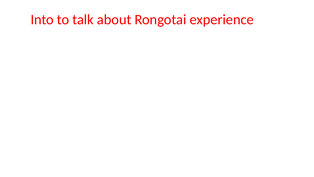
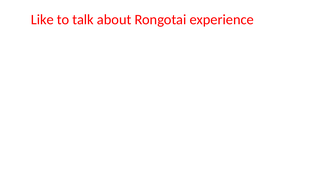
Into: Into -> Like
